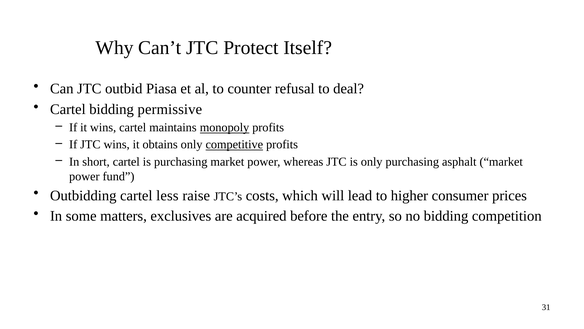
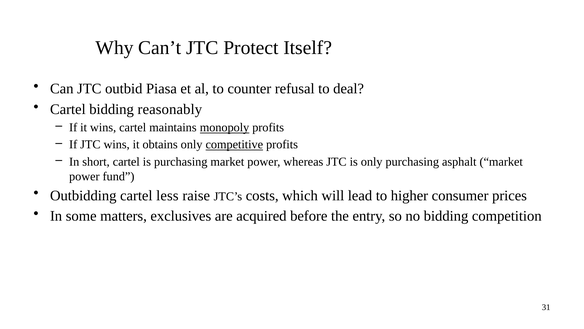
permissive: permissive -> reasonably
